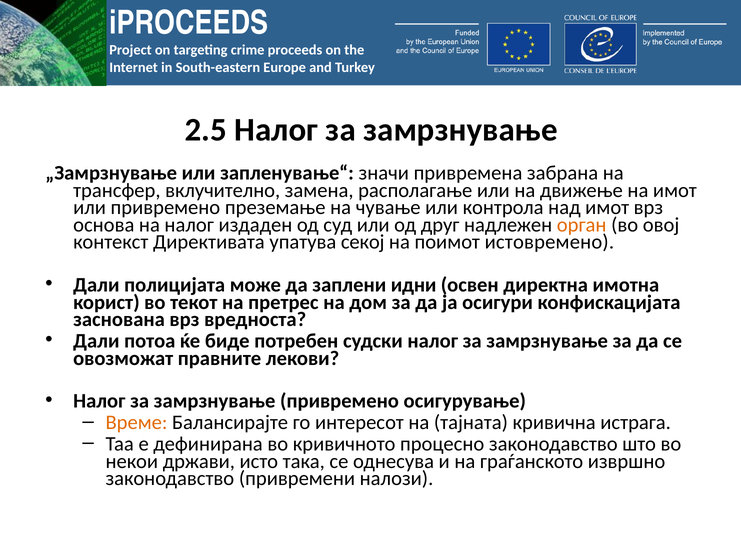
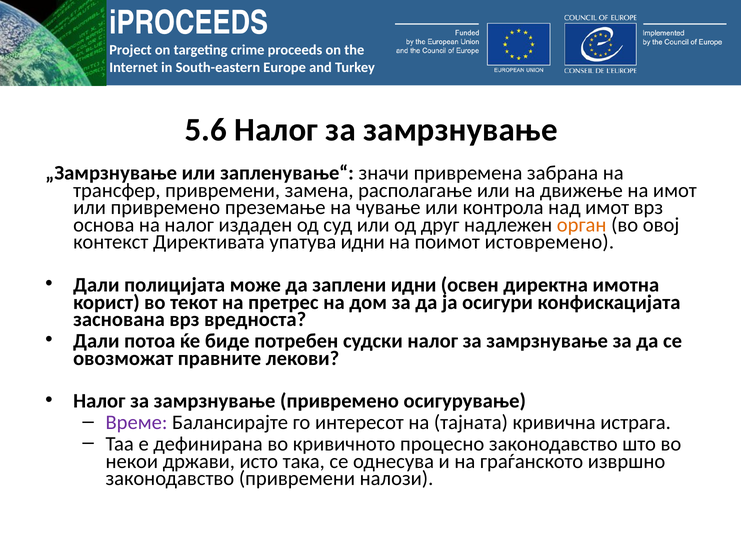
2.5: 2.5 -> 5.6
трансфер вклучително: вклучително -> привремени
упатува секој: секој -> идни
Време colour: orange -> purple
